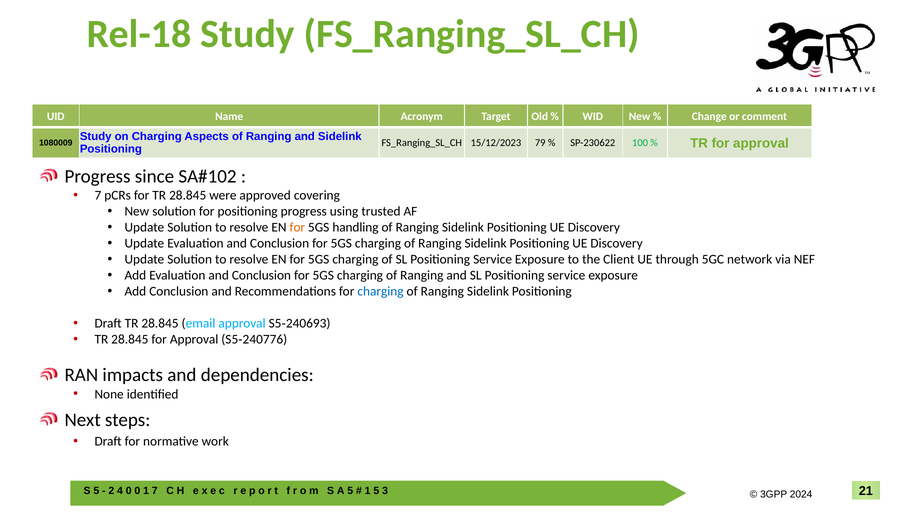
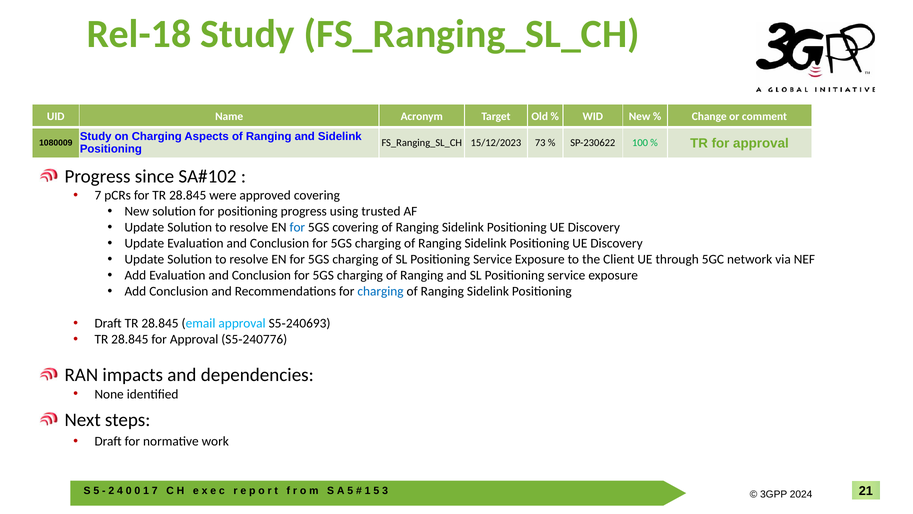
79: 79 -> 73
for at (297, 227) colour: orange -> blue
5GS handling: handling -> covering
